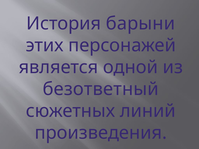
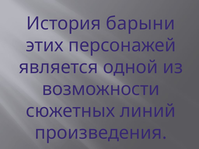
безответный: безответный -> возможности
